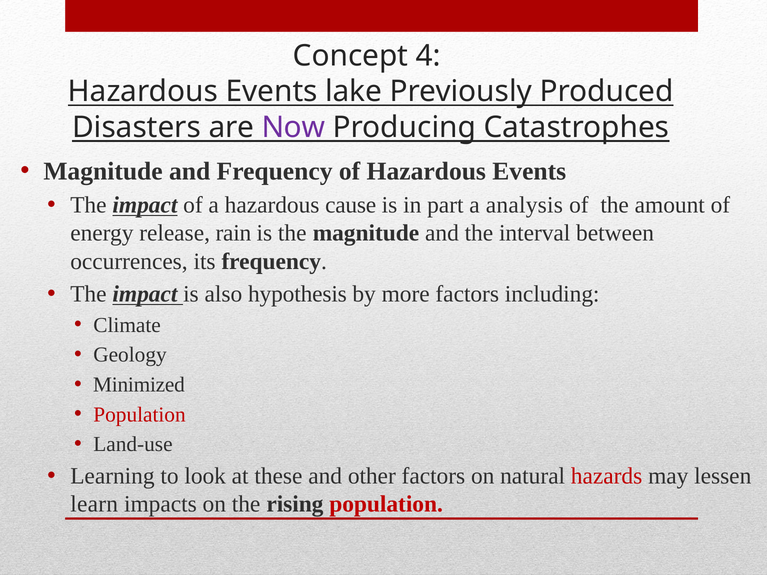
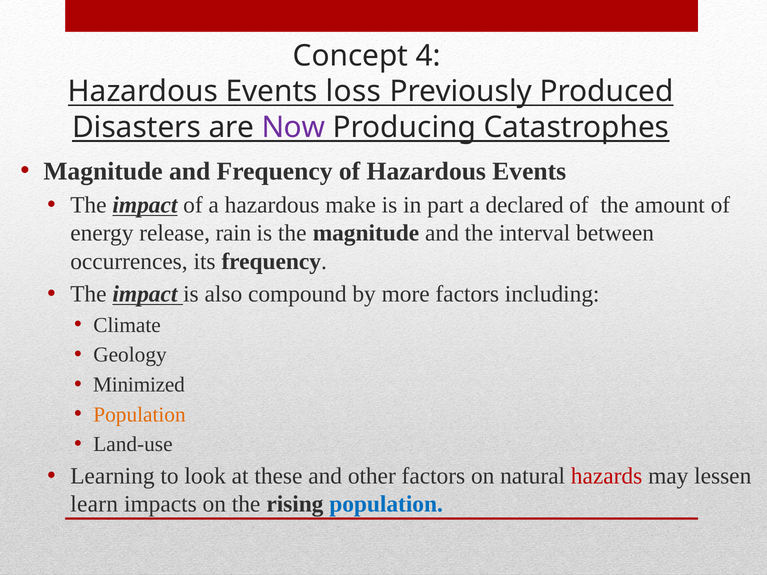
lake: lake -> loss
cause: cause -> make
analysis: analysis -> declared
hypothesis: hypothesis -> compound
Population at (140, 415) colour: red -> orange
population at (386, 504) colour: red -> blue
